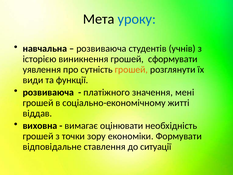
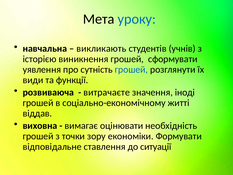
розвиваюча at (101, 48): розвиваюча -> викликають
грошей at (131, 69) colour: orange -> blue
платіжного: платіжного -> витрачаєте
мені: мені -> іноді
